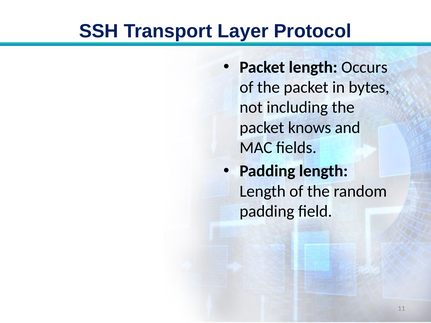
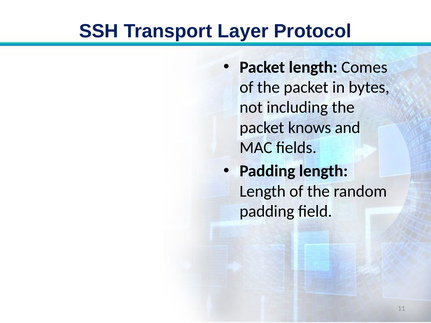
Occurs: Occurs -> Comes
